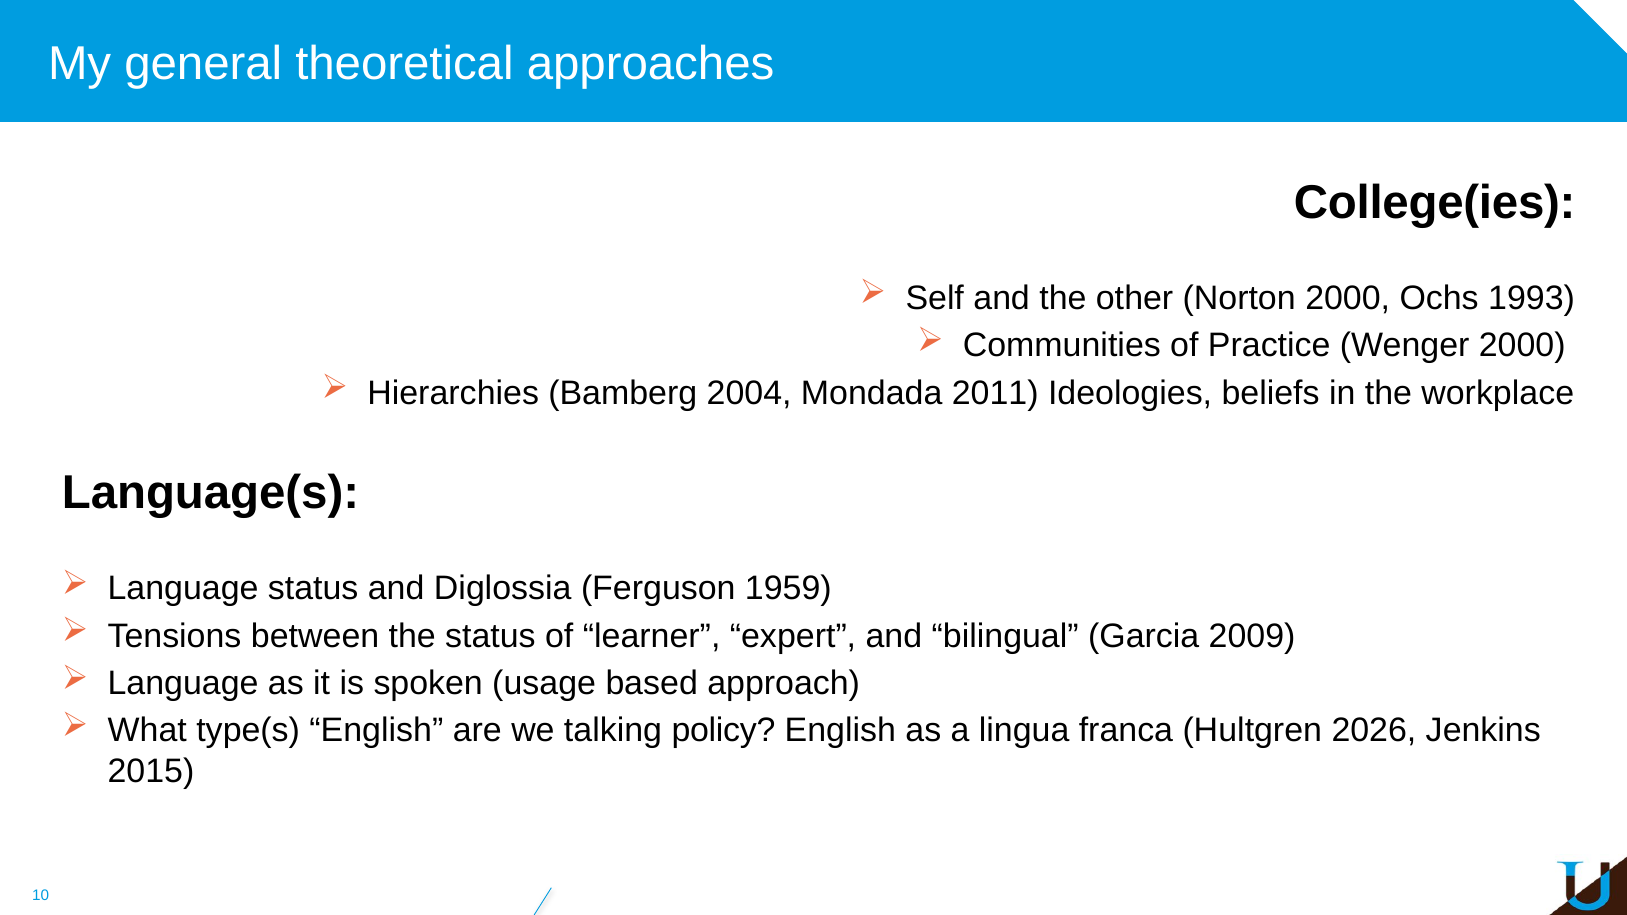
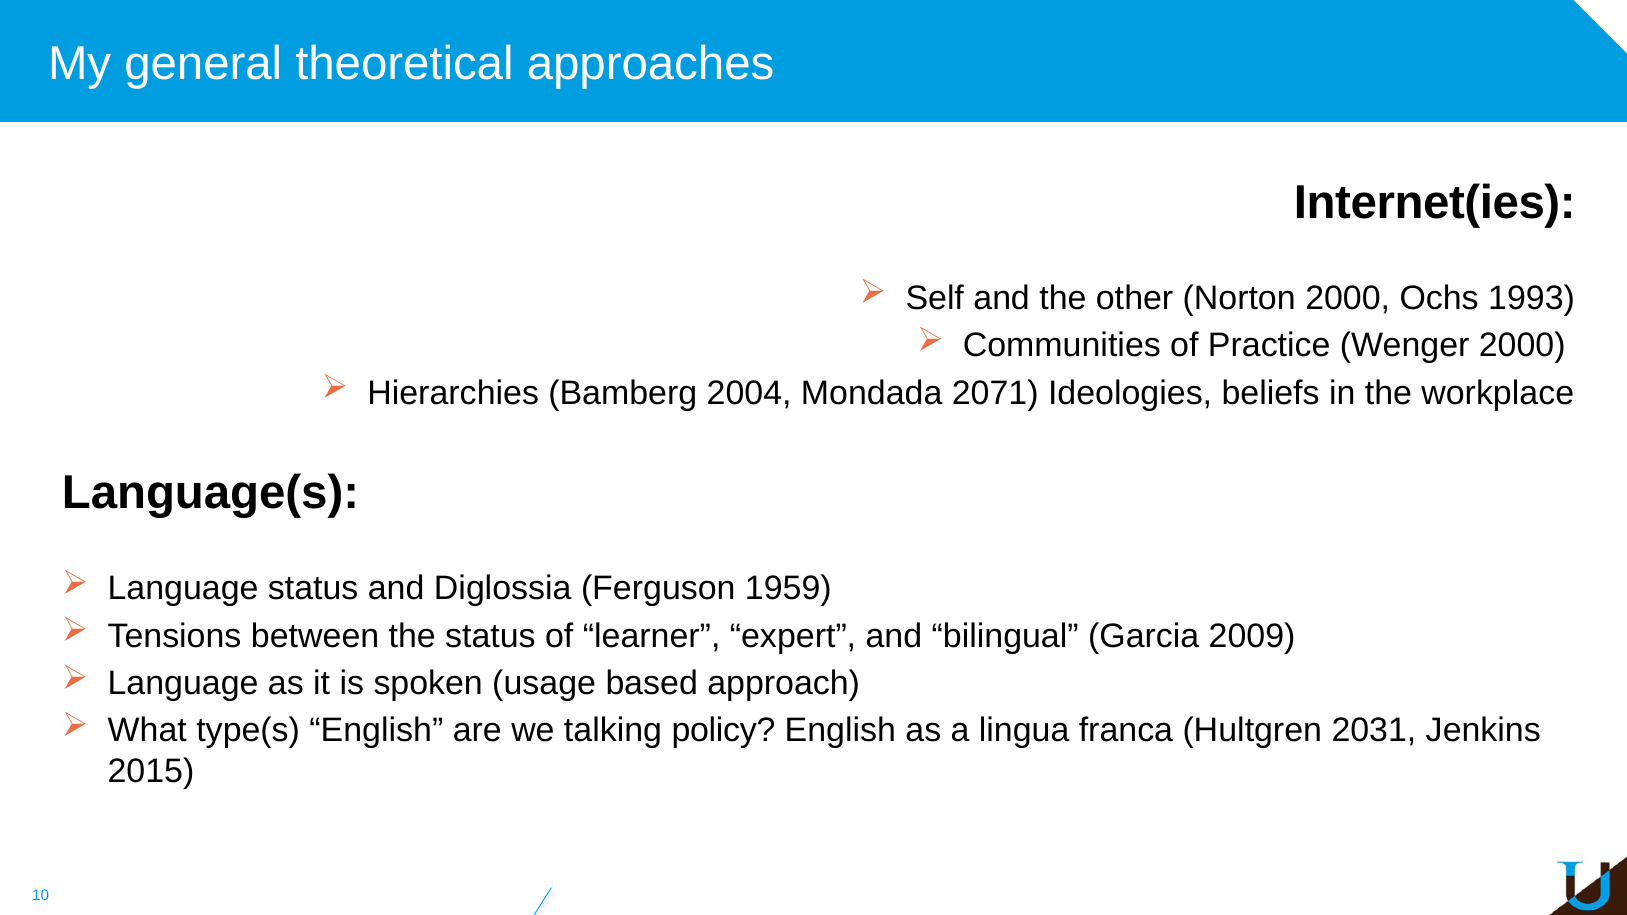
College(ies: College(ies -> Internet(ies
2011: 2011 -> 2071
2026: 2026 -> 2031
